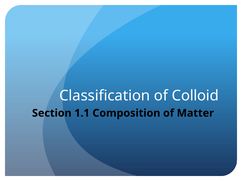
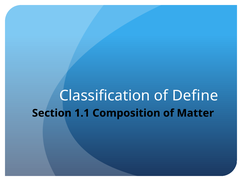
Colloid: Colloid -> Define
